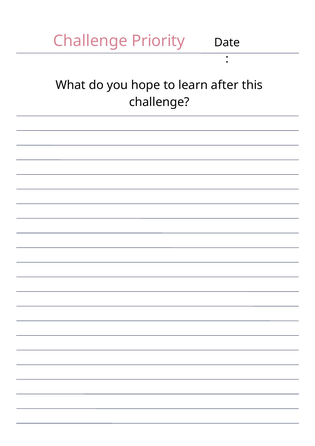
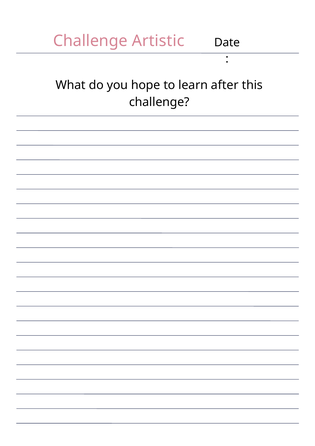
Priority: Priority -> Artistic
